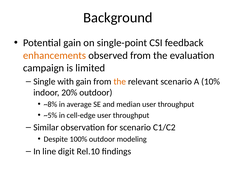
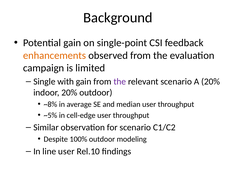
the at (120, 82) colour: orange -> purple
A 10%: 10% -> 20%
line digit: digit -> user
